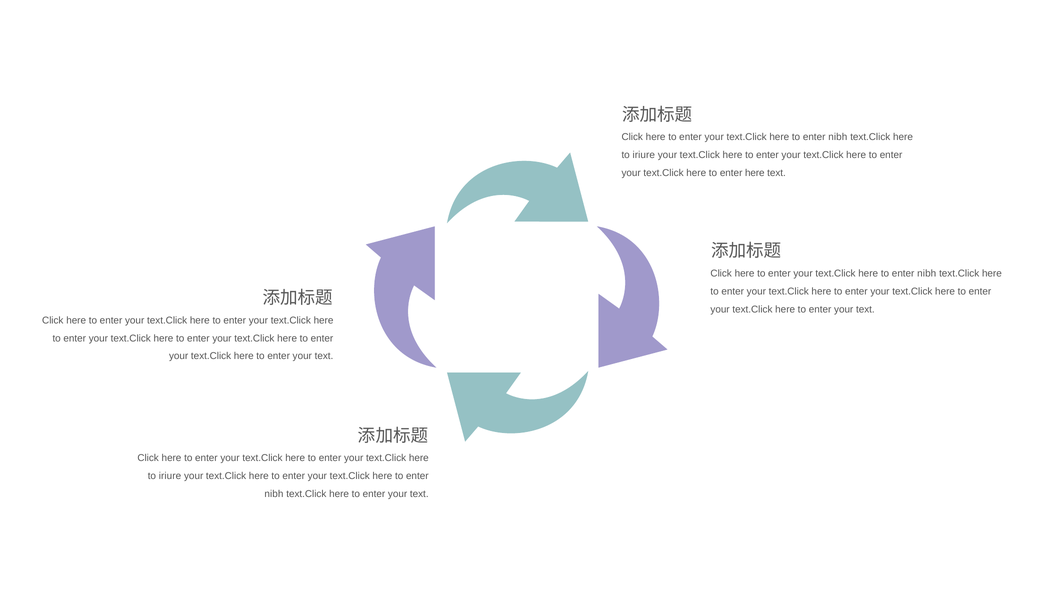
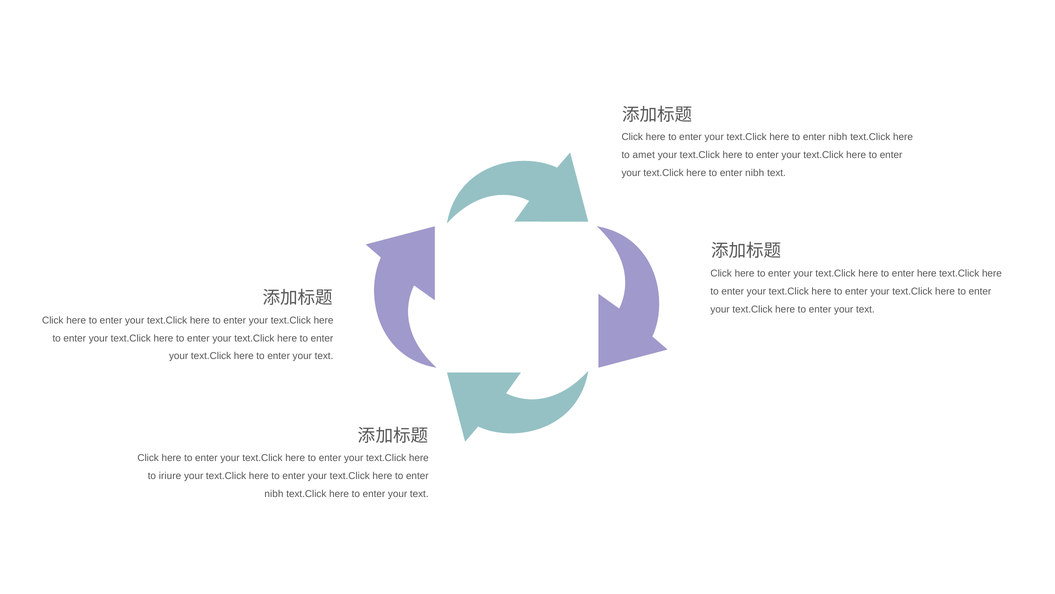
iriure at (644, 155): iriure -> amet
here at (755, 173): here -> nibh
nibh at (927, 273): nibh -> here
